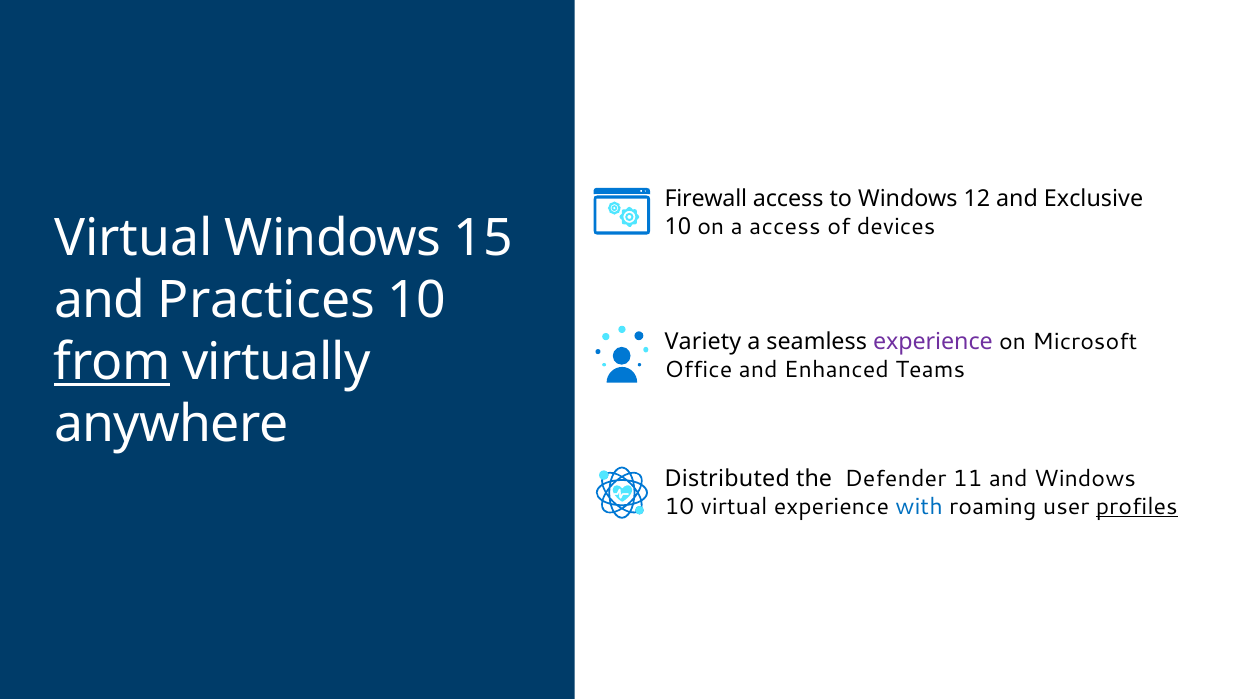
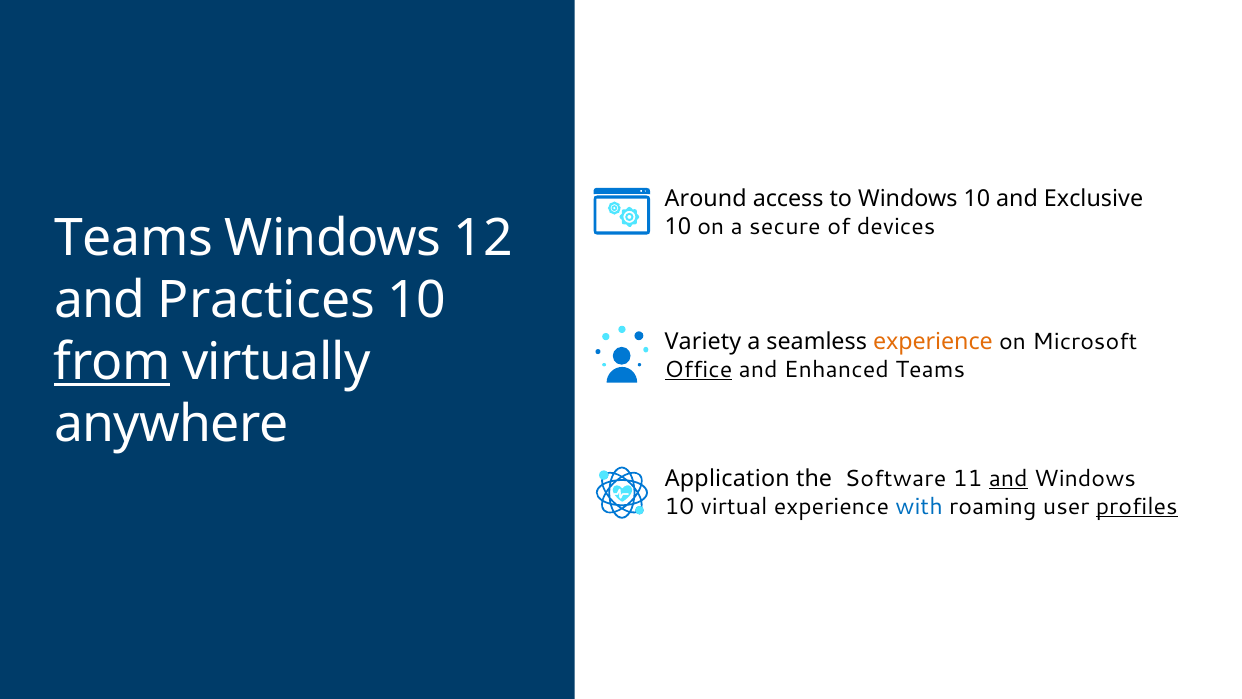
Firewall: Firewall -> Around
to Windows 12: 12 -> 10
a access: access -> secure
Virtual at (133, 238): Virtual -> Teams
15: 15 -> 12
experience at (933, 341) colour: purple -> orange
Office underline: none -> present
Distributed: Distributed -> Application
Defender: Defender -> Software
and at (1008, 478) underline: none -> present
